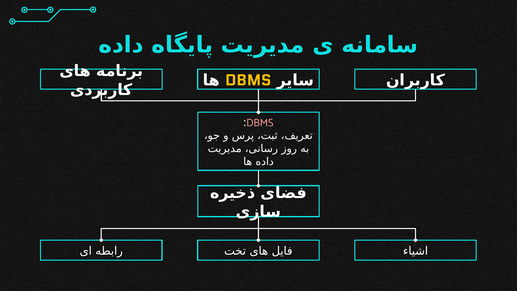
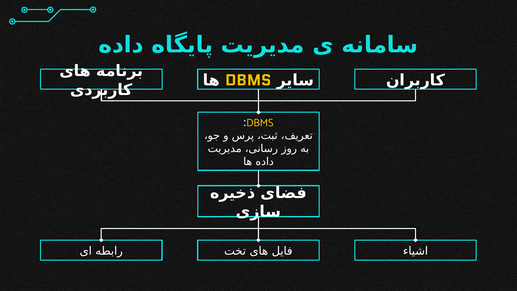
DBMS at (260, 123) colour: pink -> yellow
